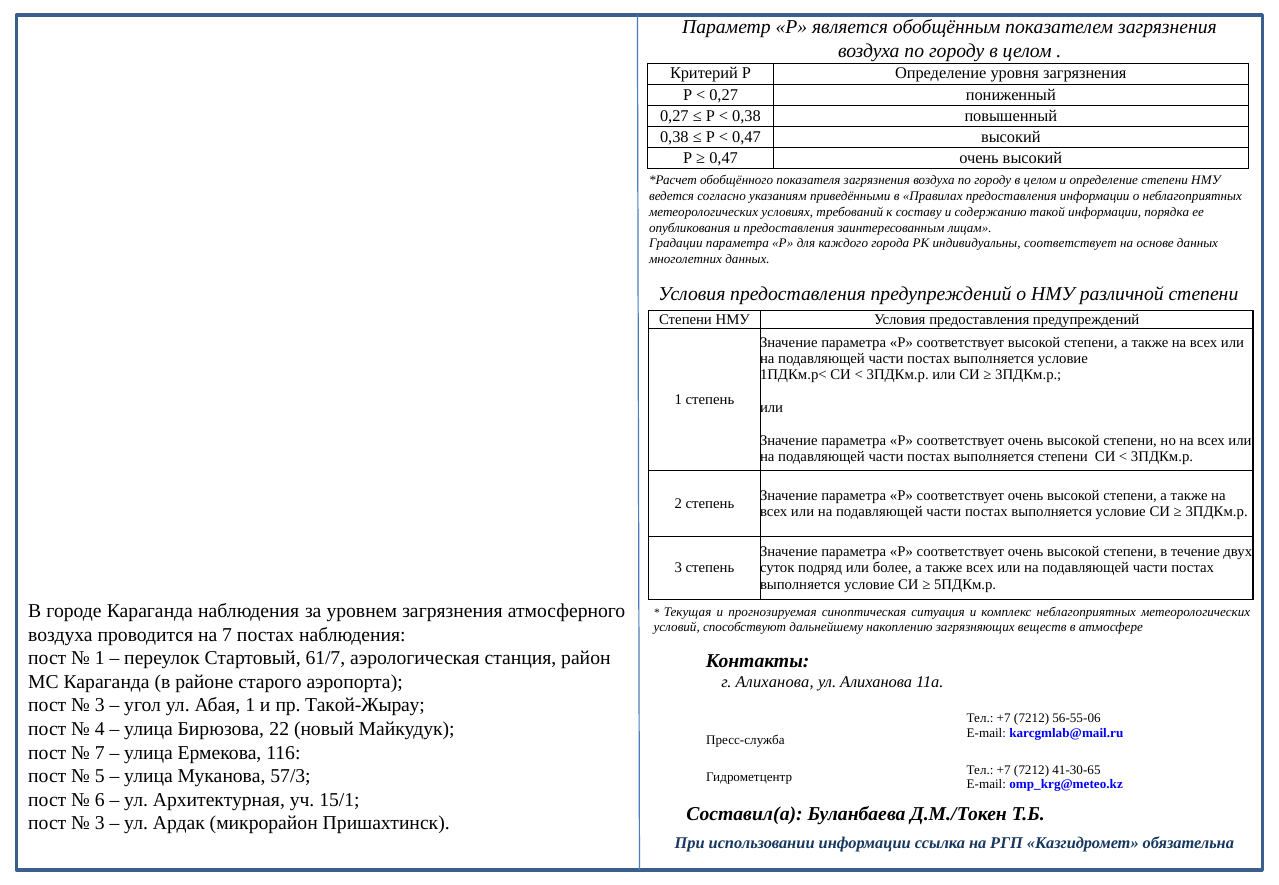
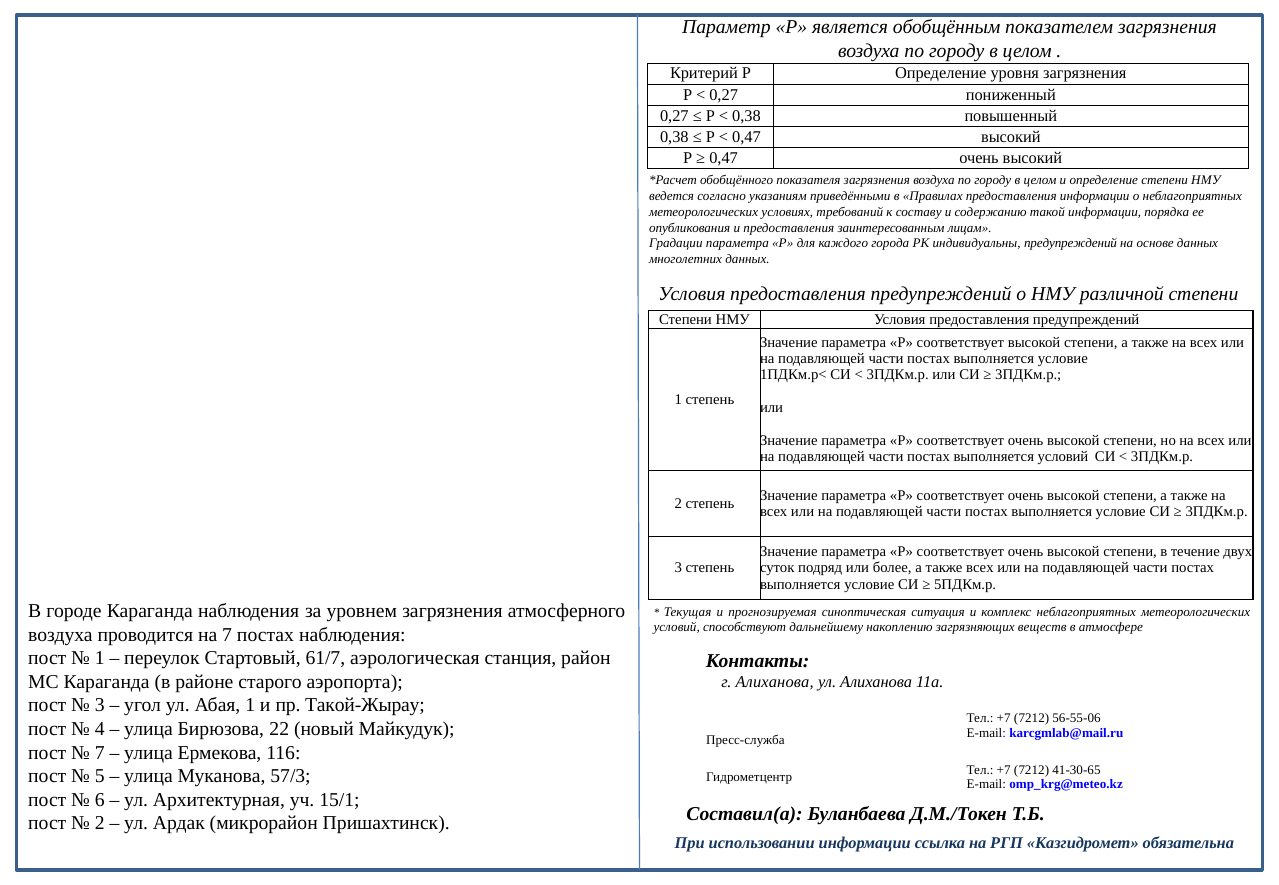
индивидуальны соответствует: соответствует -> предупреждений
выполняется степени: степени -> условий
3 at (100, 824): 3 -> 2
